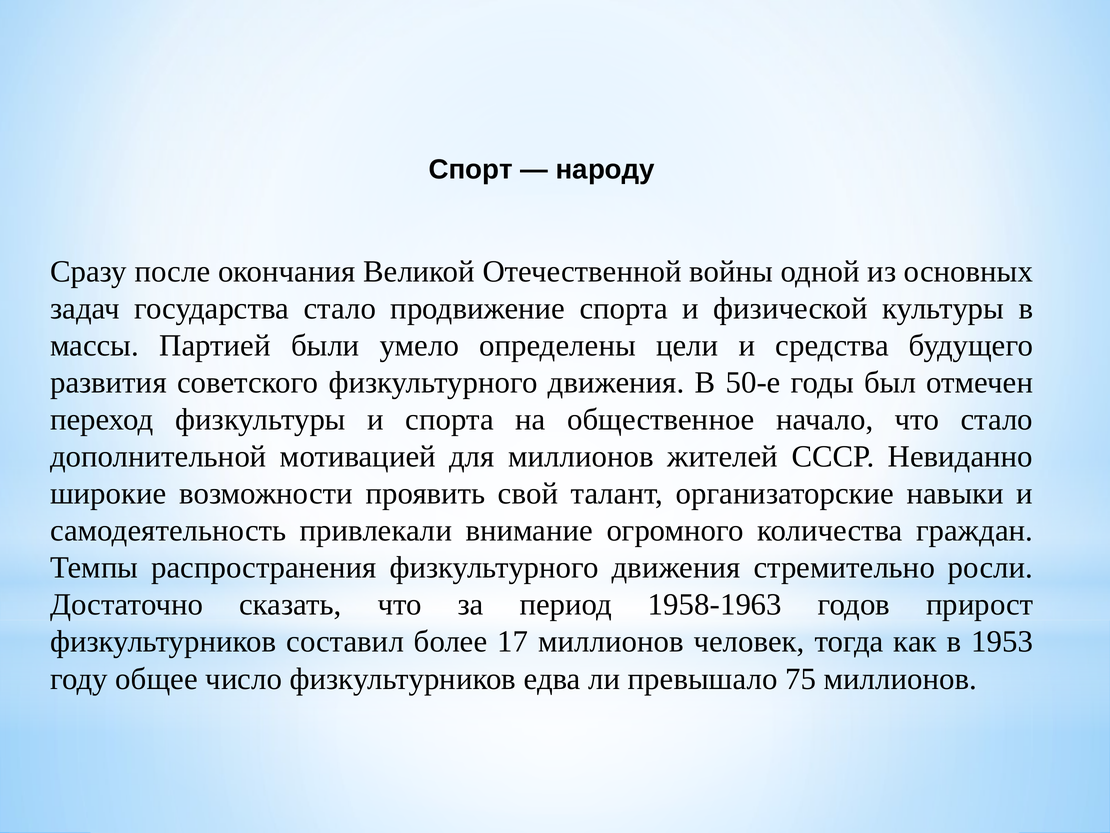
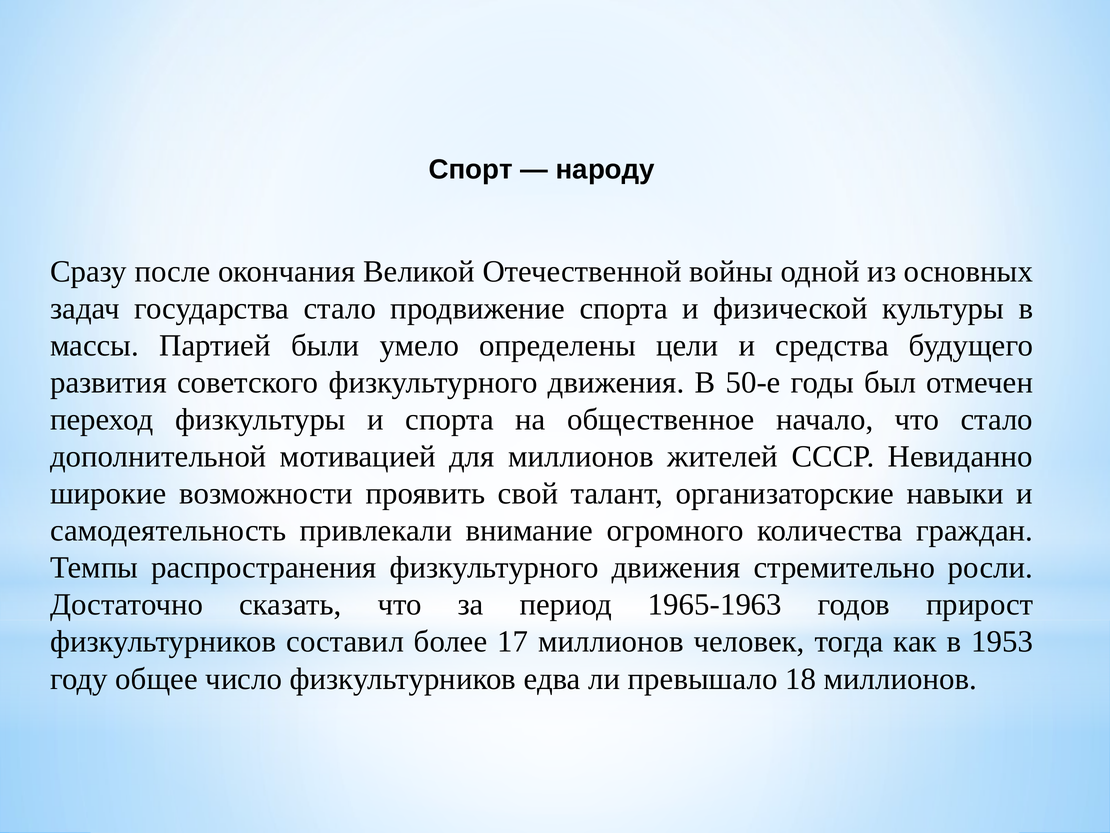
1958-1963: 1958-1963 -> 1965-1963
75: 75 -> 18
